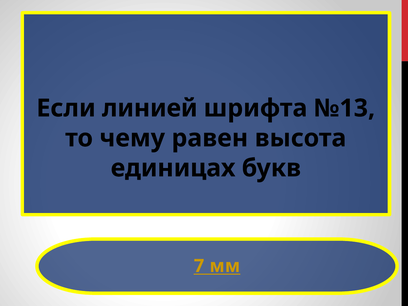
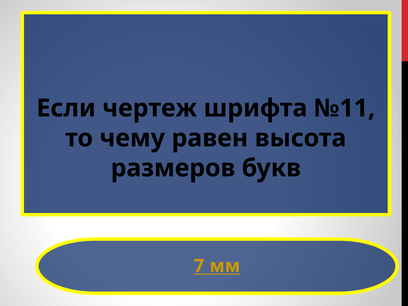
линией: линией -> чертеж
№13: №13 -> №11
единицах: единицах -> размеров
